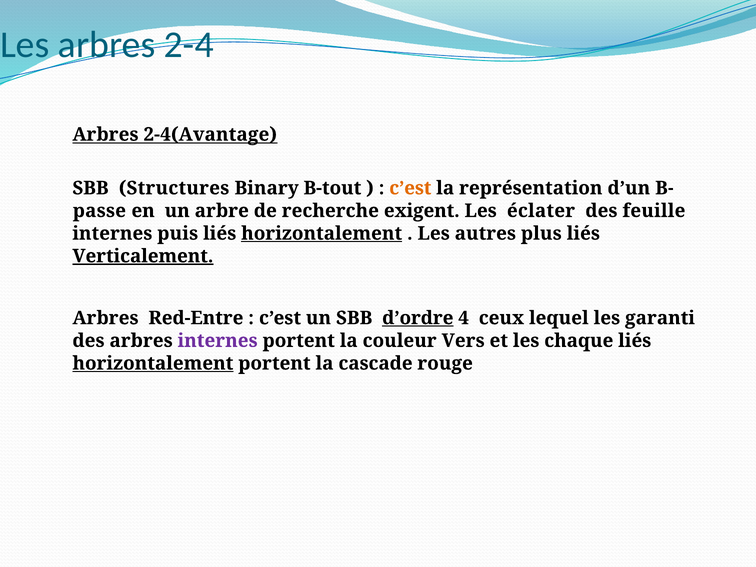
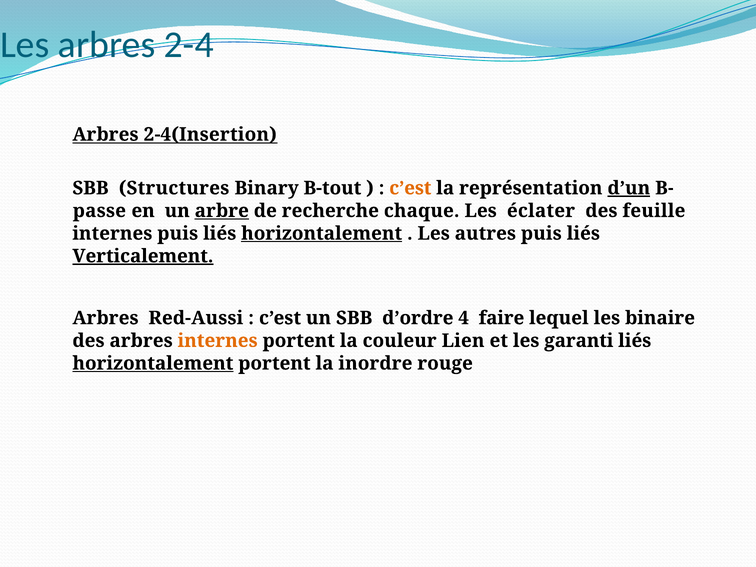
2-4(Avantage: 2-4(Avantage -> 2-4(Insertion
d’un underline: none -> present
arbre underline: none -> present
exigent: exigent -> chaque
autres plus: plus -> puis
Red-Entre: Red-Entre -> Red-Aussi
d’ordre underline: present -> none
ceux: ceux -> faire
garanti: garanti -> binaire
internes at (218, 341) colour: purple -> orange
Vers: Vers -> Lien
chaque: chaque -> garanti
cascade: cascade -> inordre
